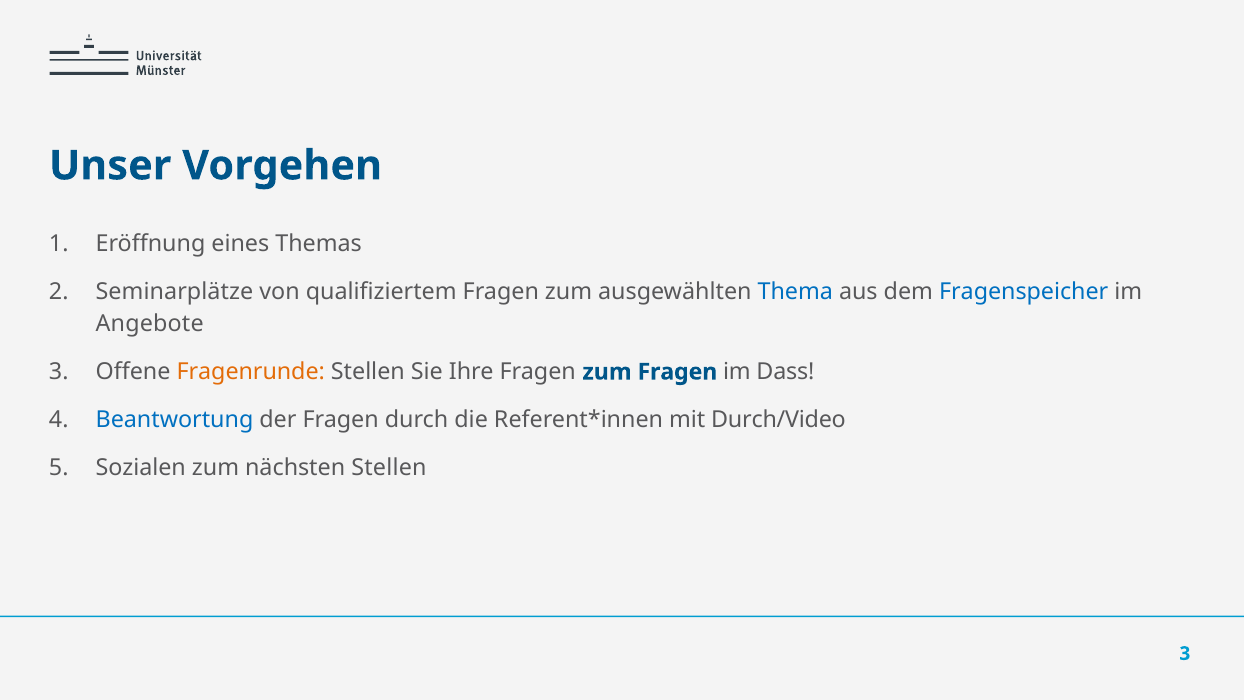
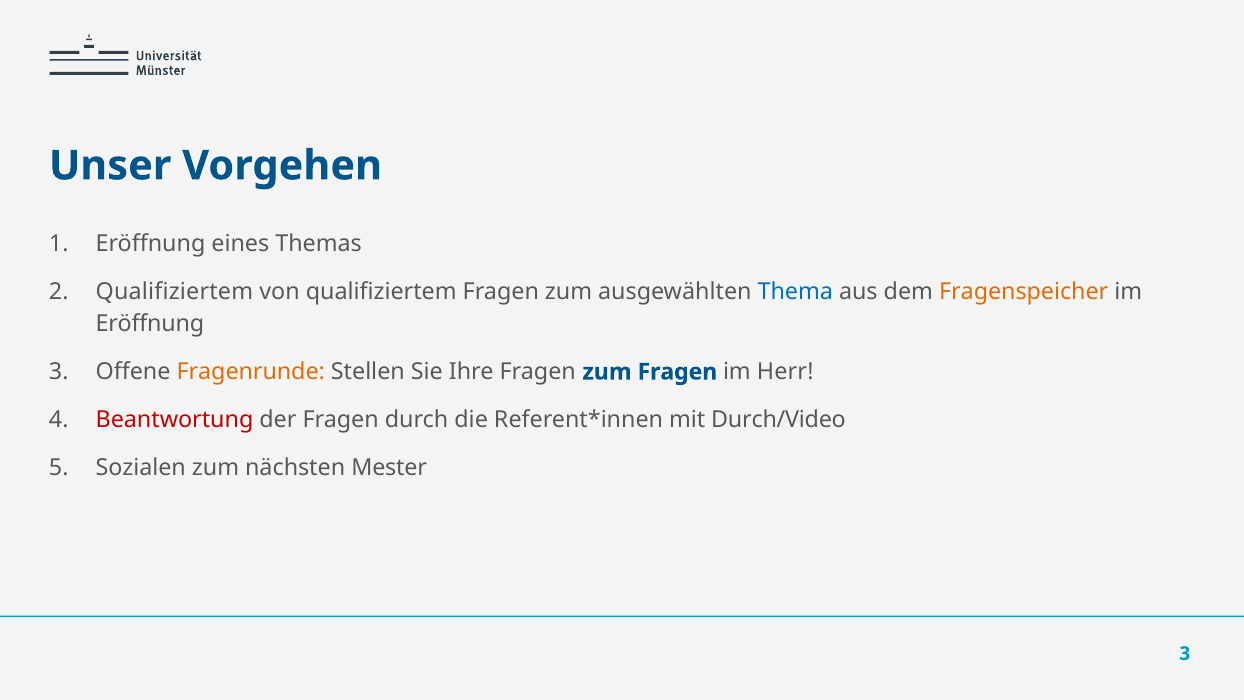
Seminarplätze at (174, 292): Seminarplätze -> Qualifiziertem
Fragenspeicher colour: blue -> orange
Angebote at (150, 323): Angebote -> Eröffnung
Dass: Dass -> Herr
Beantwortung colour: blue -> red
nächsten Stellen: Stellen -> Mester
